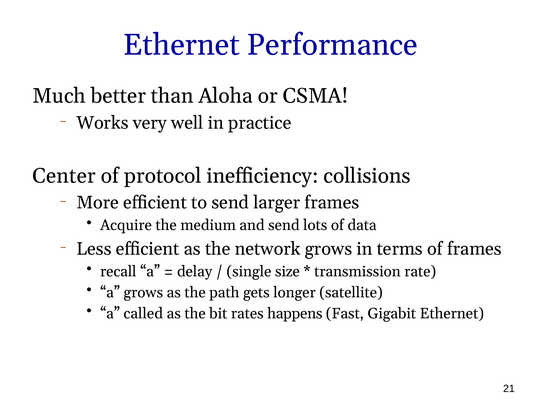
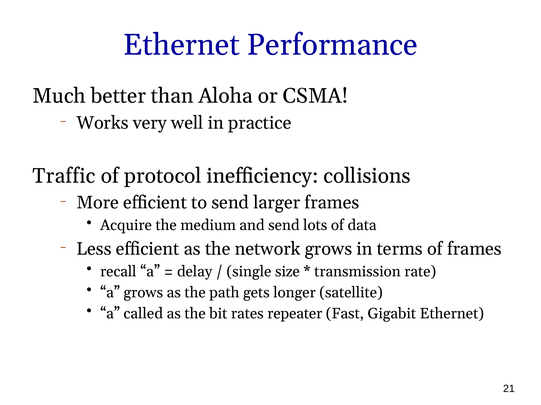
Center: Center -> Traffic
happens: happens -> repeater
